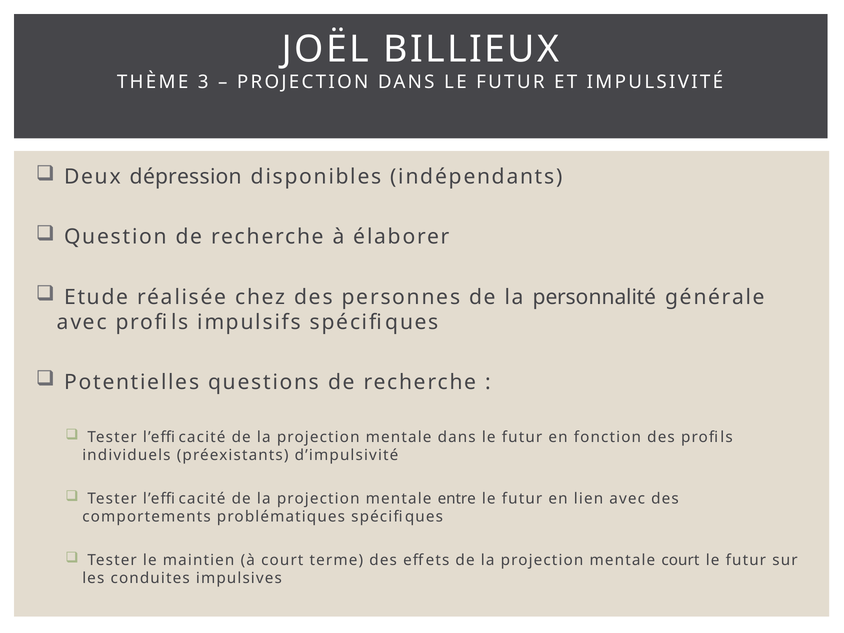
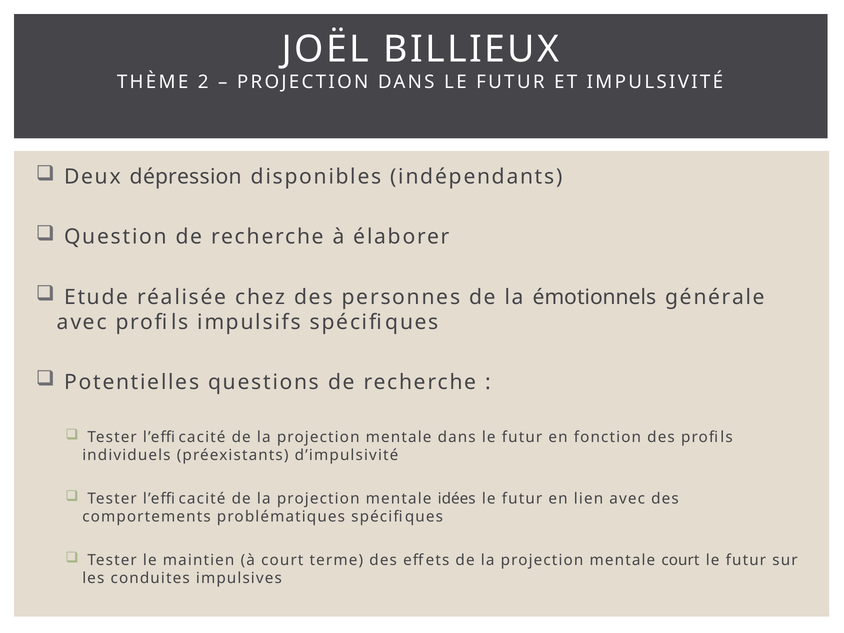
3: 3 -> 2
personnalité: personnalité -> émotionnels
entre: entre -> idées
